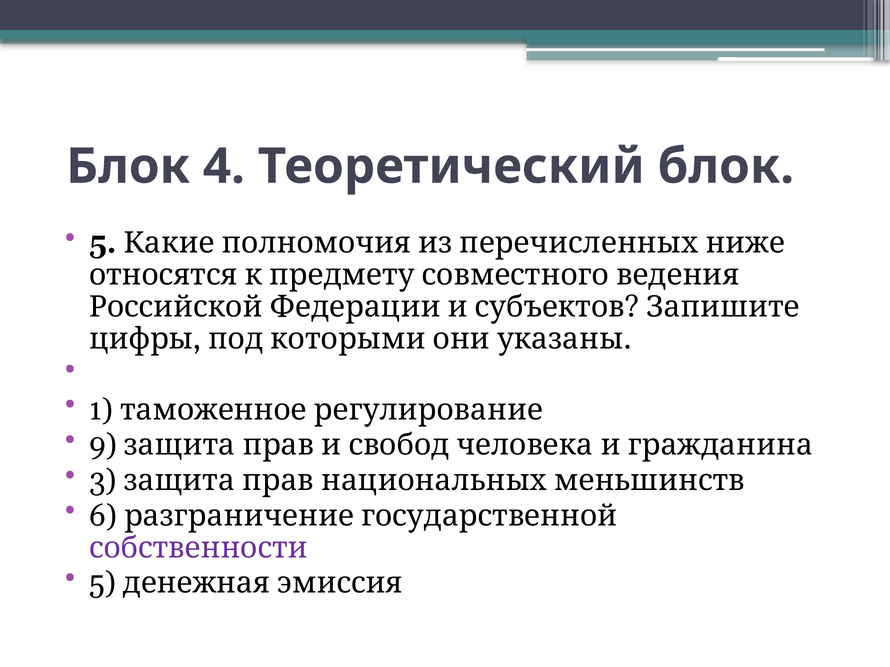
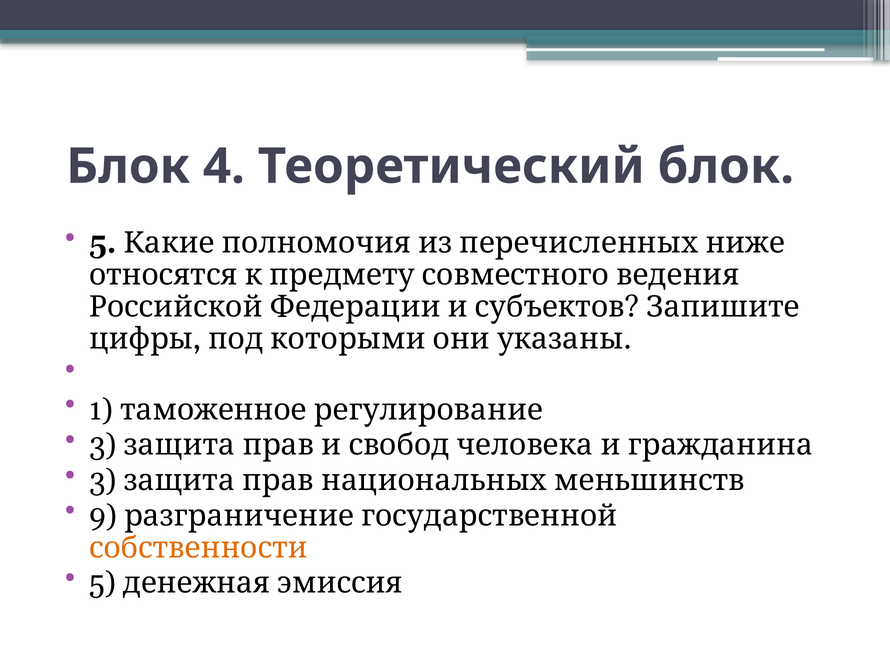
9 at (103, 445): 9 -> 3
6: 6 -> 9
собственности colour: purple -> orange
